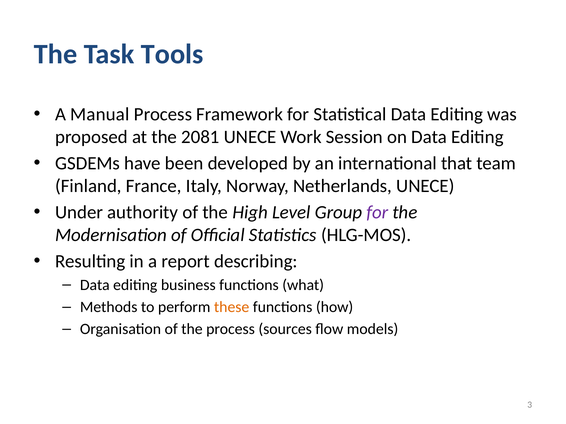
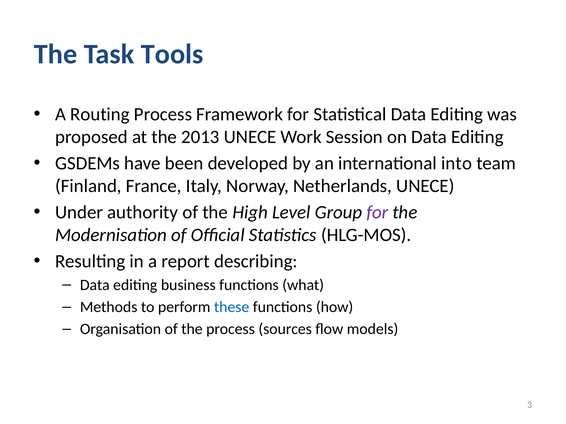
Manual: Manual -> Routing
2081: 2081 -> 2013
that: that -> into
these colour: orange -> blue
